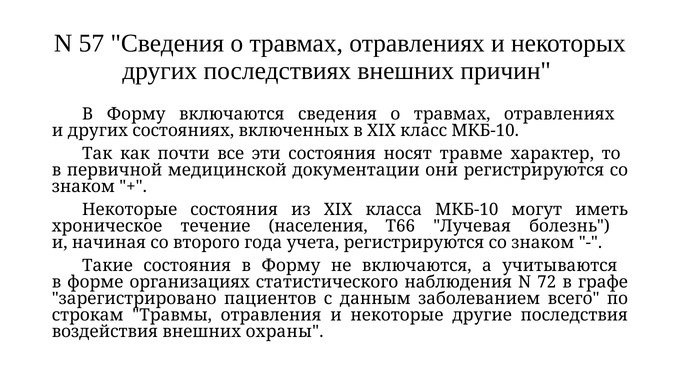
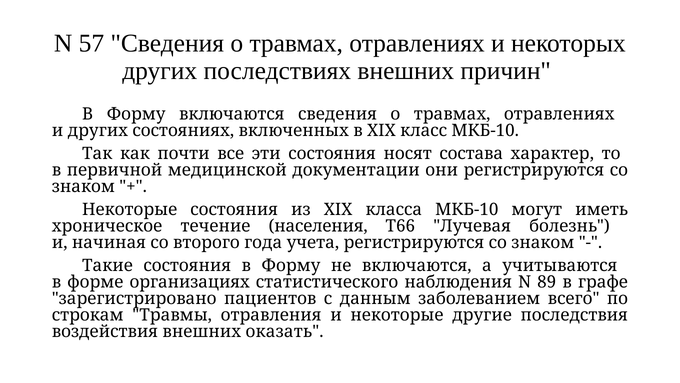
травме: травме -> состава
72: 72 -> 89
охраны: охраны -> оказать
